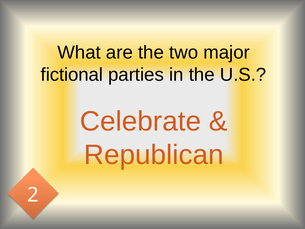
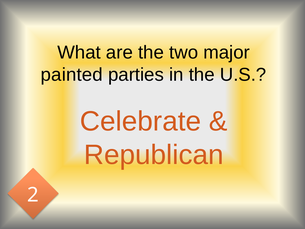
fictional: fictional -> painted
